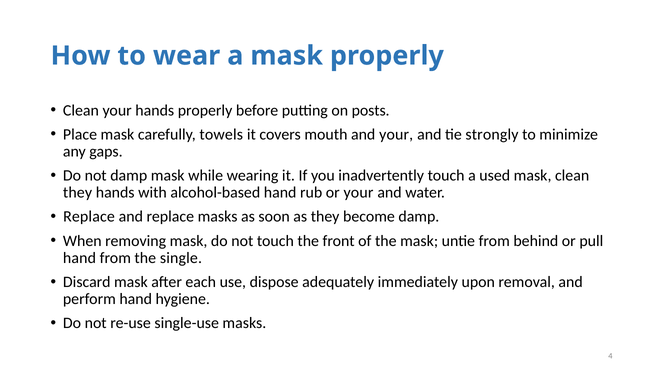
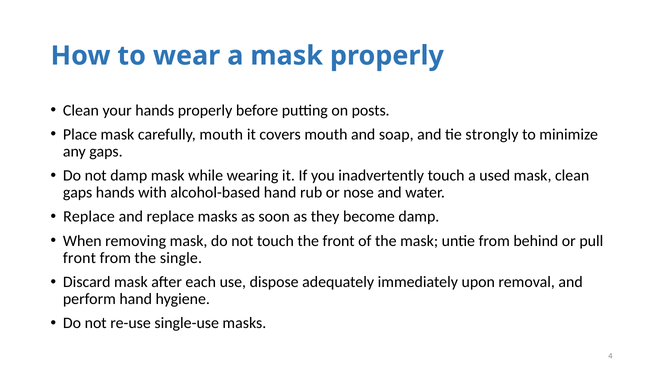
carefully towels: towels -> mouth
and your: your -> soap
they at (78, 193): they -> gaps
or your: your -> nose
hand at (79, 258): hand -> front
